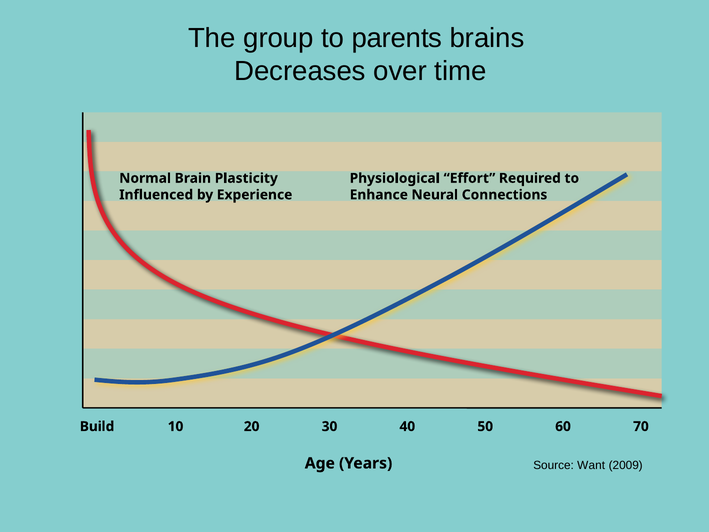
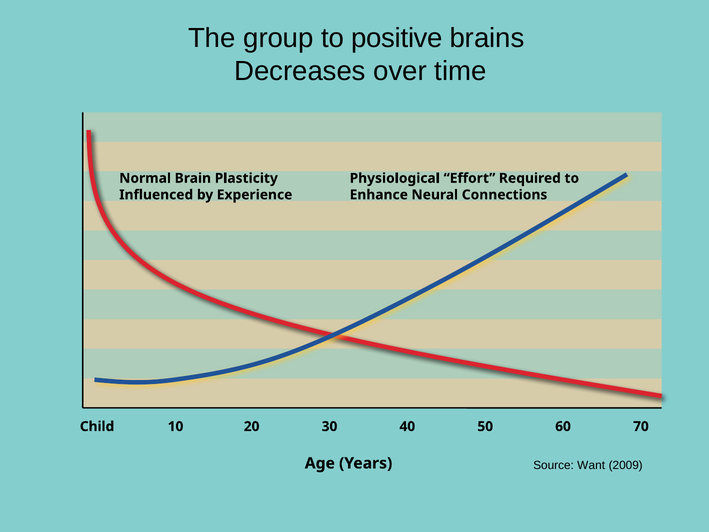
parents: parents -> positive
Build: Build -> Child
